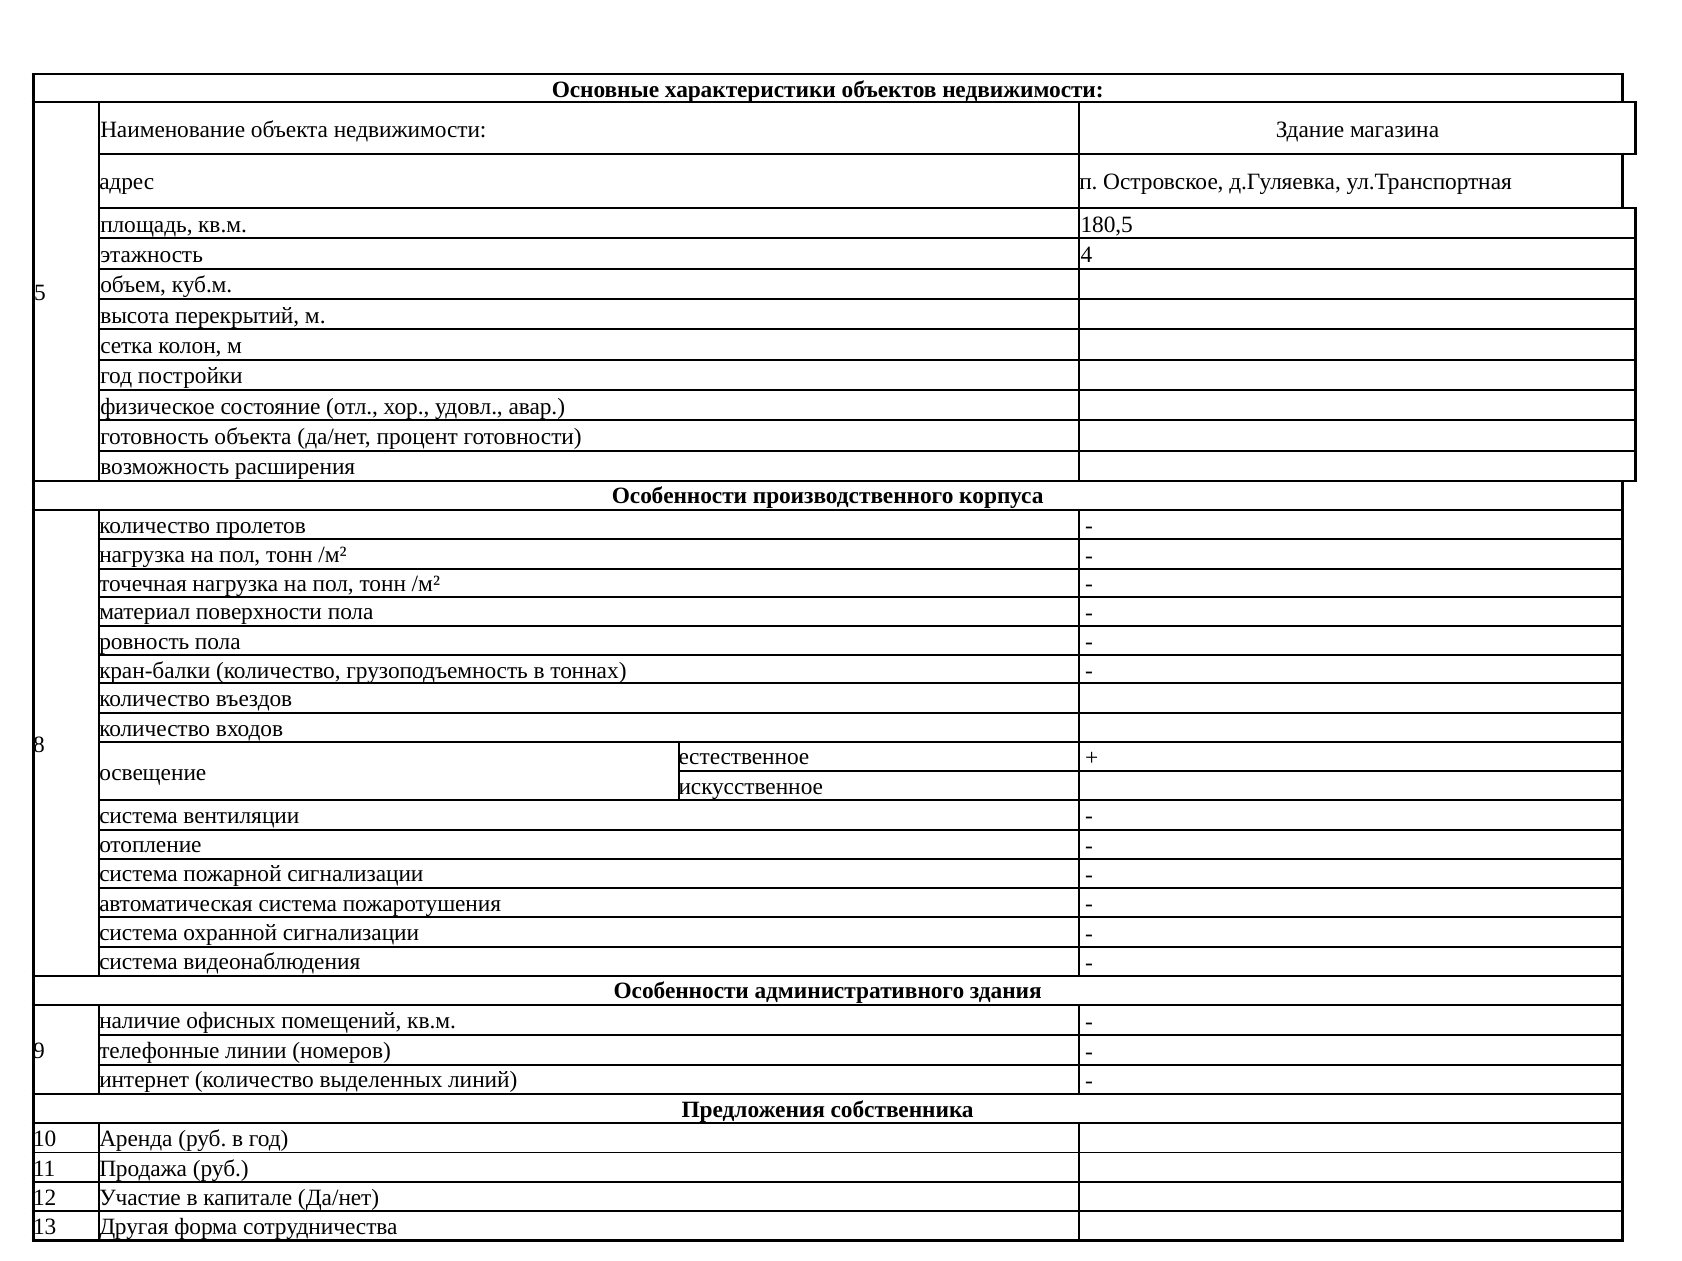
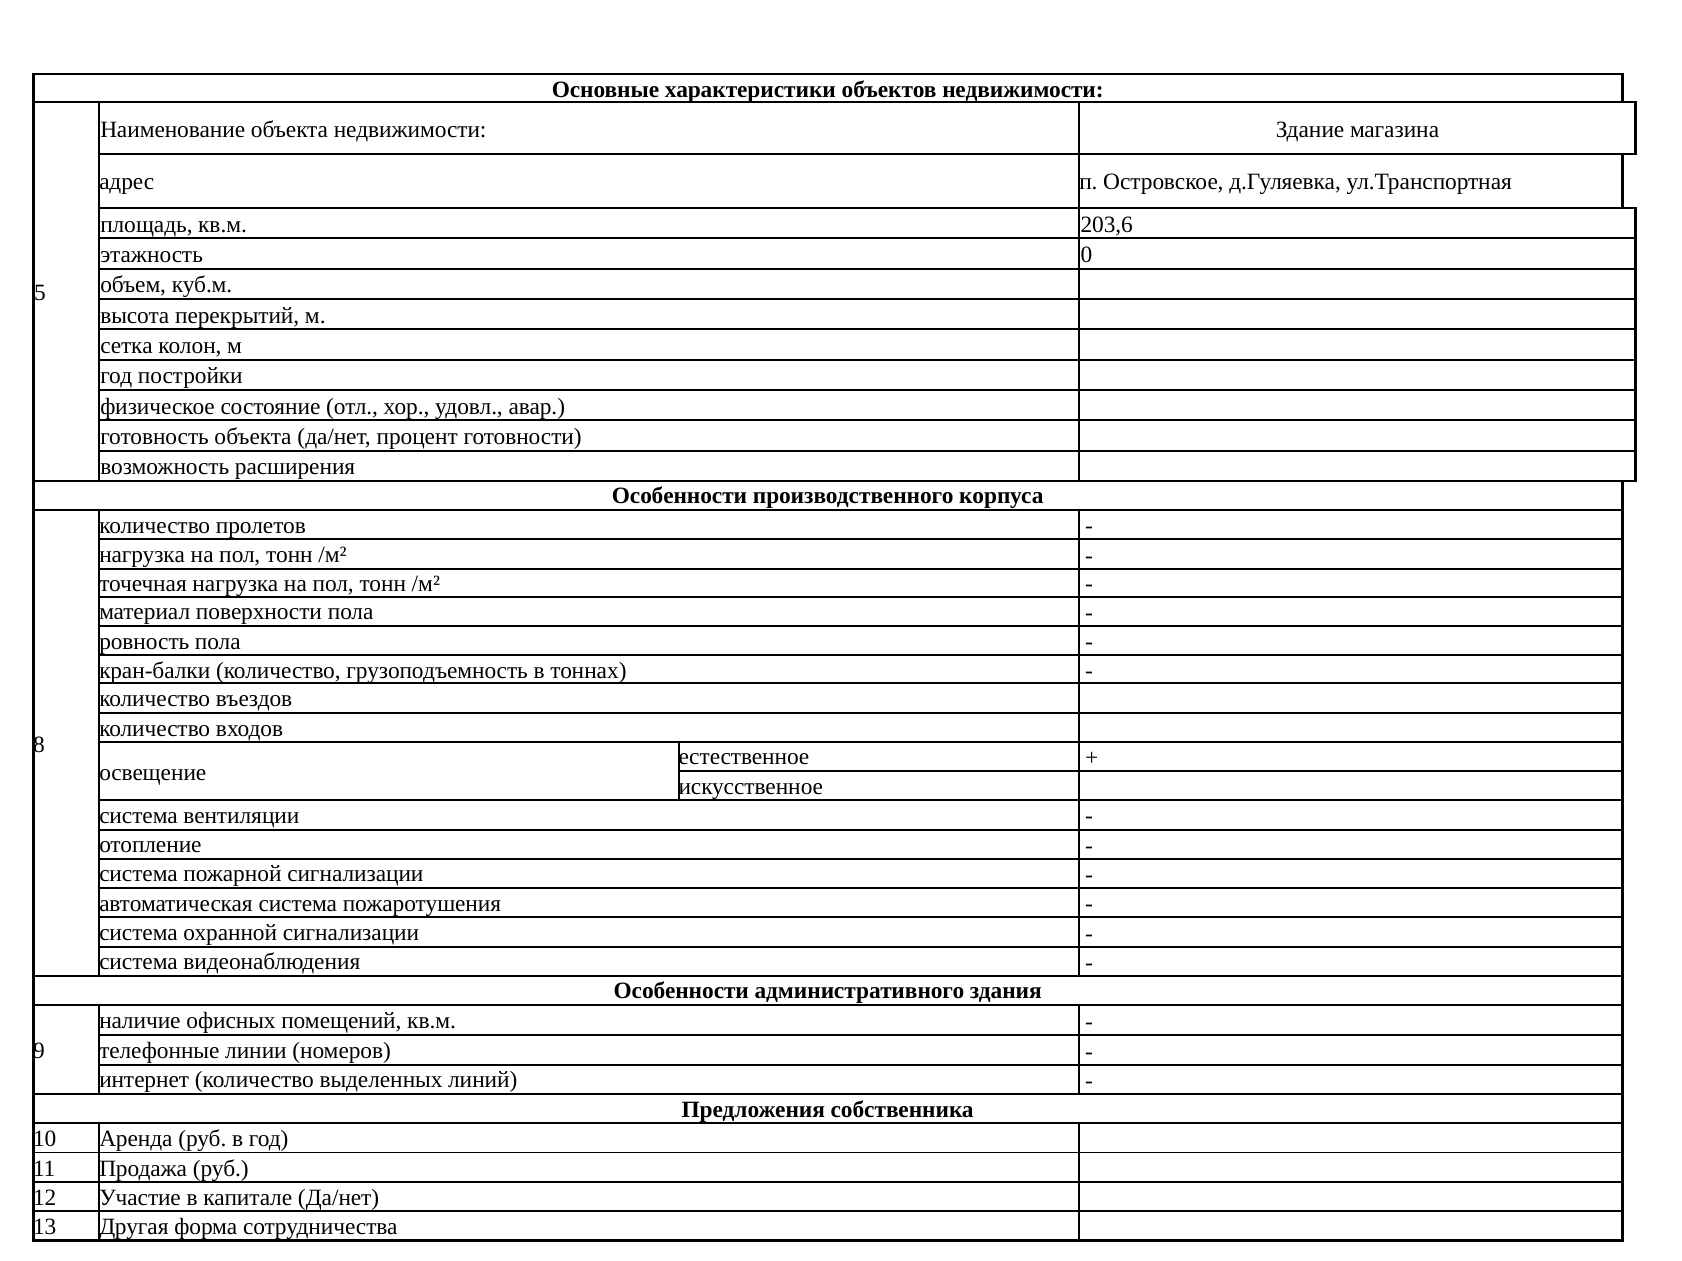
180,5: 180,5 -> 203,6
4: 4 -> 0
